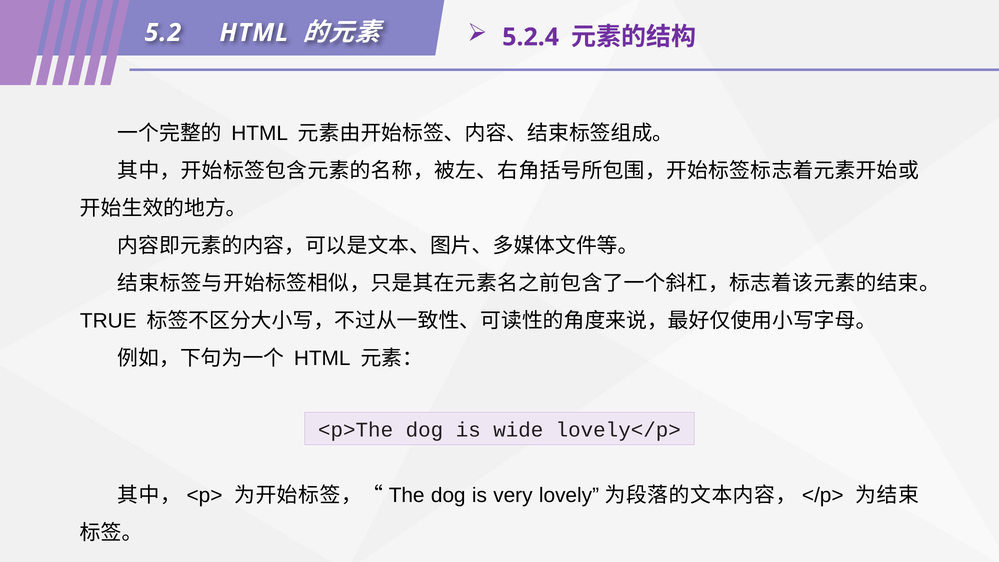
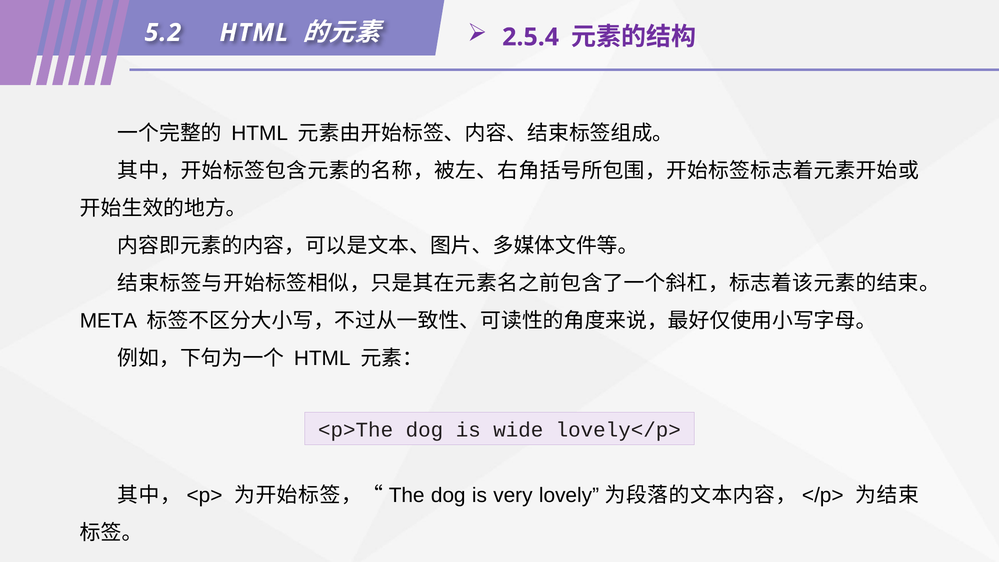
5.2.4: 5.2.4 -> 2.5.4
TRUE: TRUE -> META
